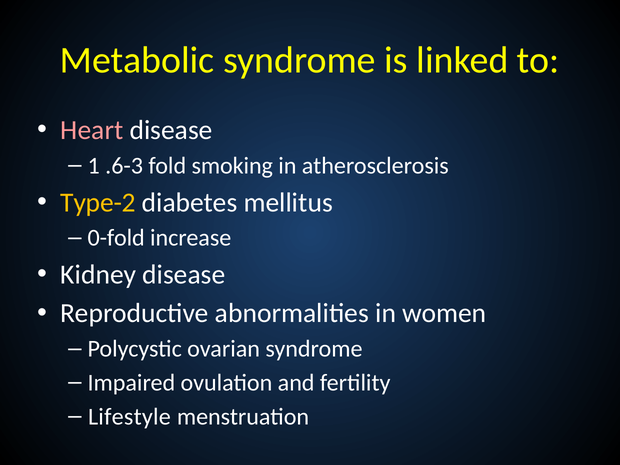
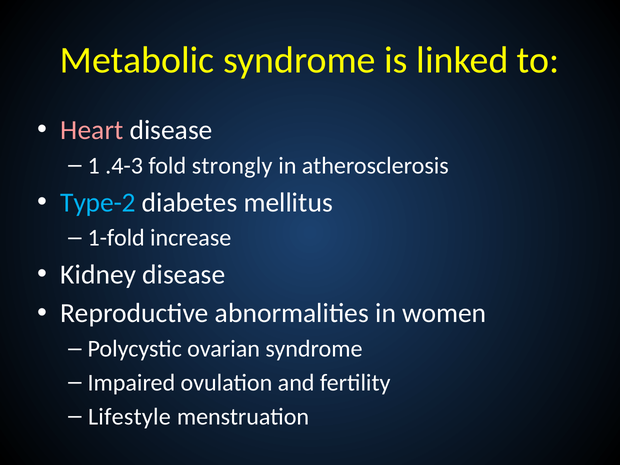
.6-3: .6-3 -> .4-3
smoking: smoking -> strongly
Type-2 colour: yellow -> light blue
0-fold: 0-fold -> 1-fold
